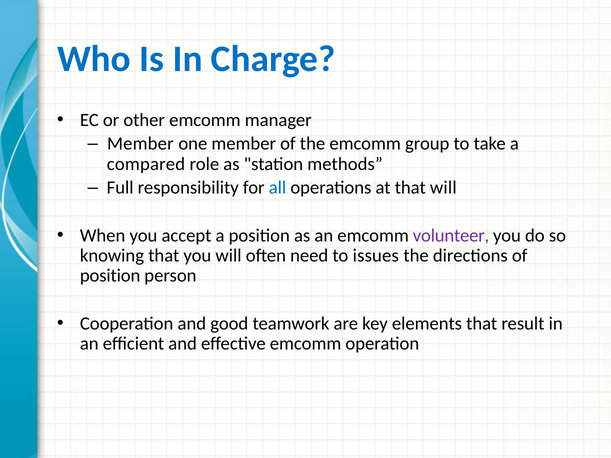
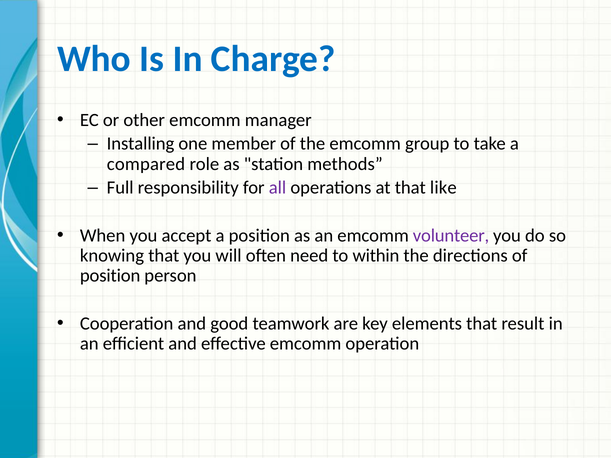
Member at (140, 144): Member -> Installing
all colour: blue -> purple
that will: will -> like
issues: issues -> within
